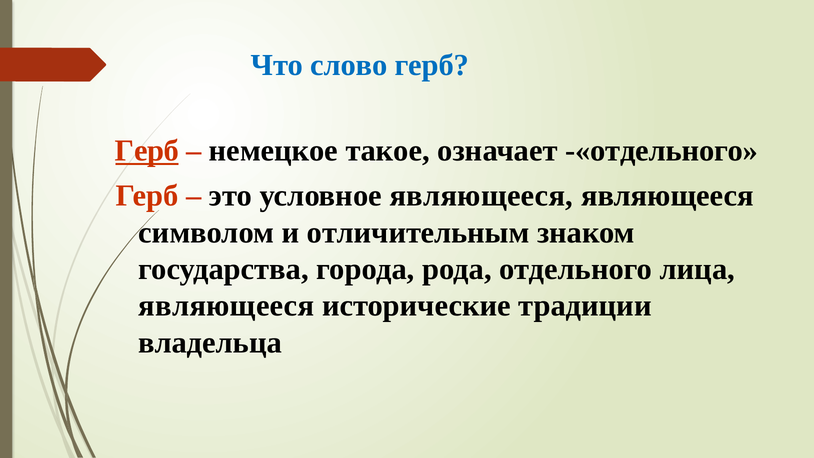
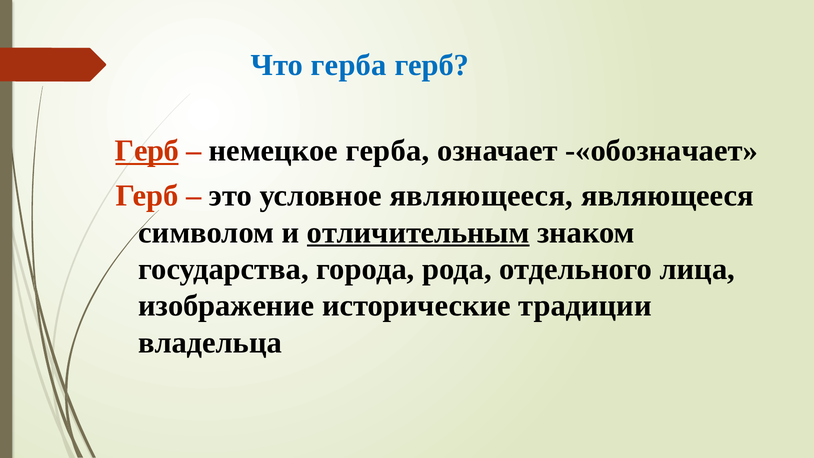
Что слово: слово -> герба
немецкое такое: такое -> герба
-«отдельного: -«отдельного -> -«обозначает
отличительным underline: none -> present
являющееся at (226, 306): являющееся -> изображение
